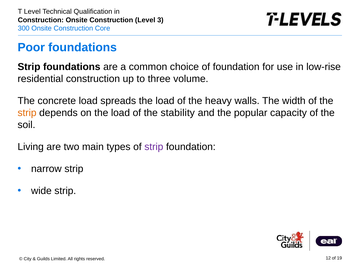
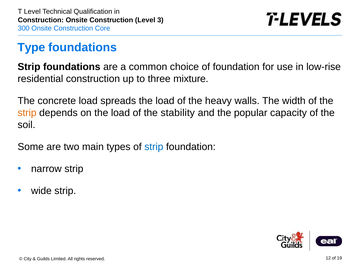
Poor: Poor -> Type
volume: volume -> mixture
Living: Living -> Some
strip at (154, 147) colour: purple -> blue
